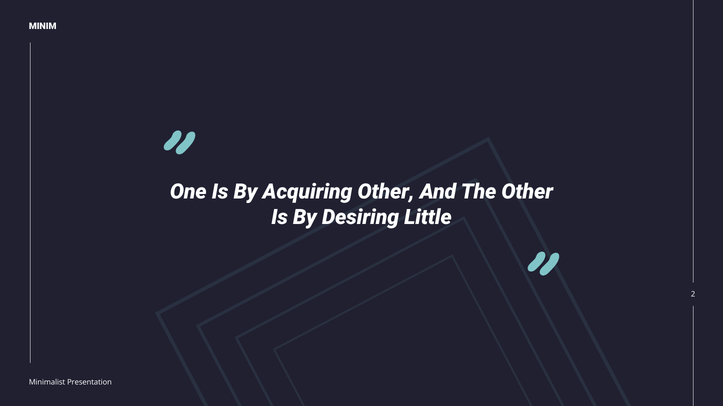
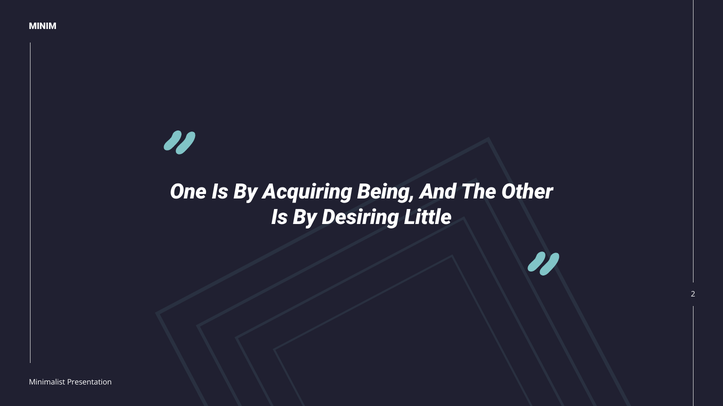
Acquiring Other: Other -> Being
